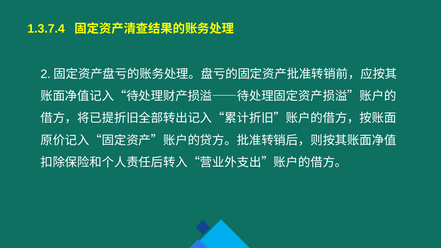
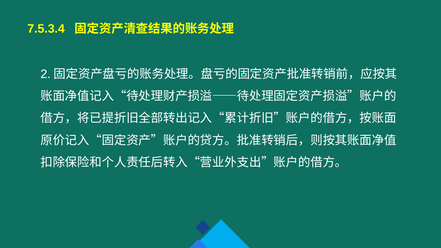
1.3.7.4: 1.3.7.4 -> 7.5.3.4
